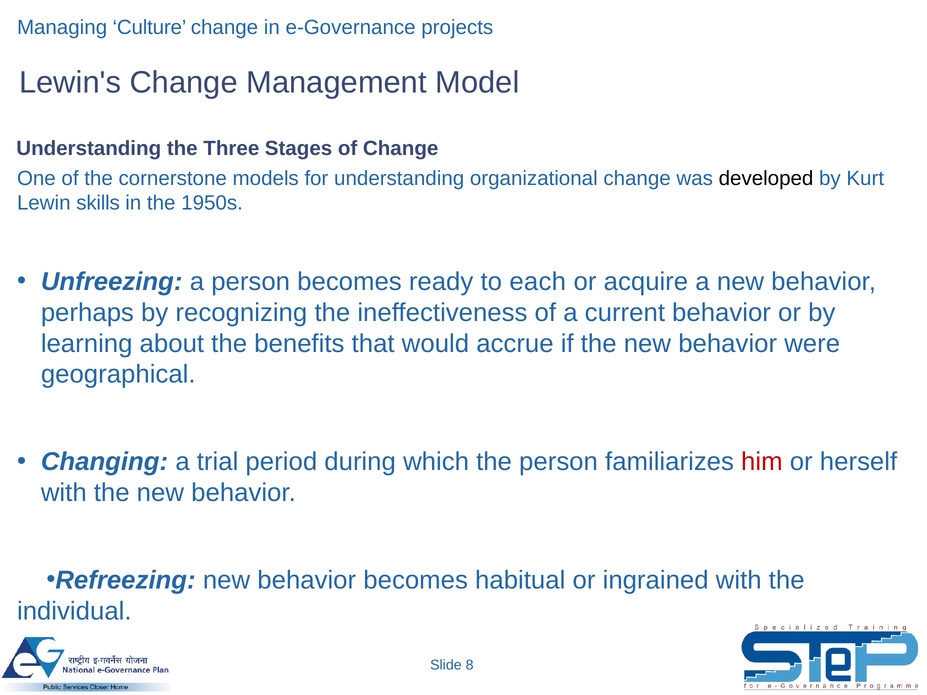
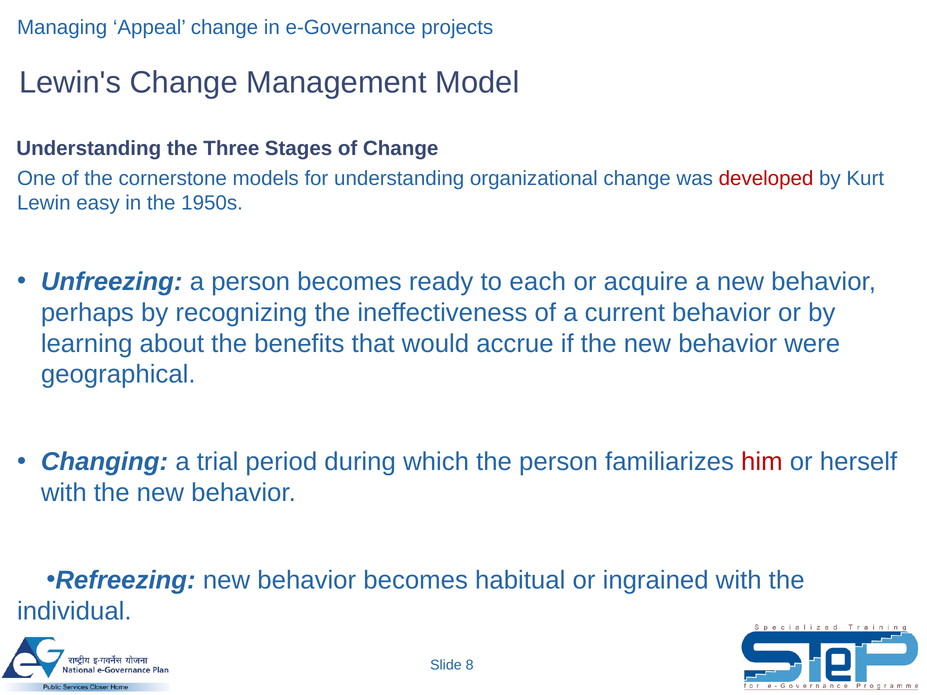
Culture: Culture -> Appeal
developed colour: black -> red
skills: skills -> easy
